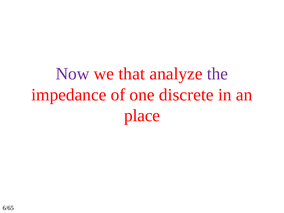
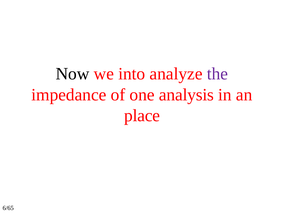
Now colour: purple -> black
that: that -> into
discrete: discrete -> analysis
